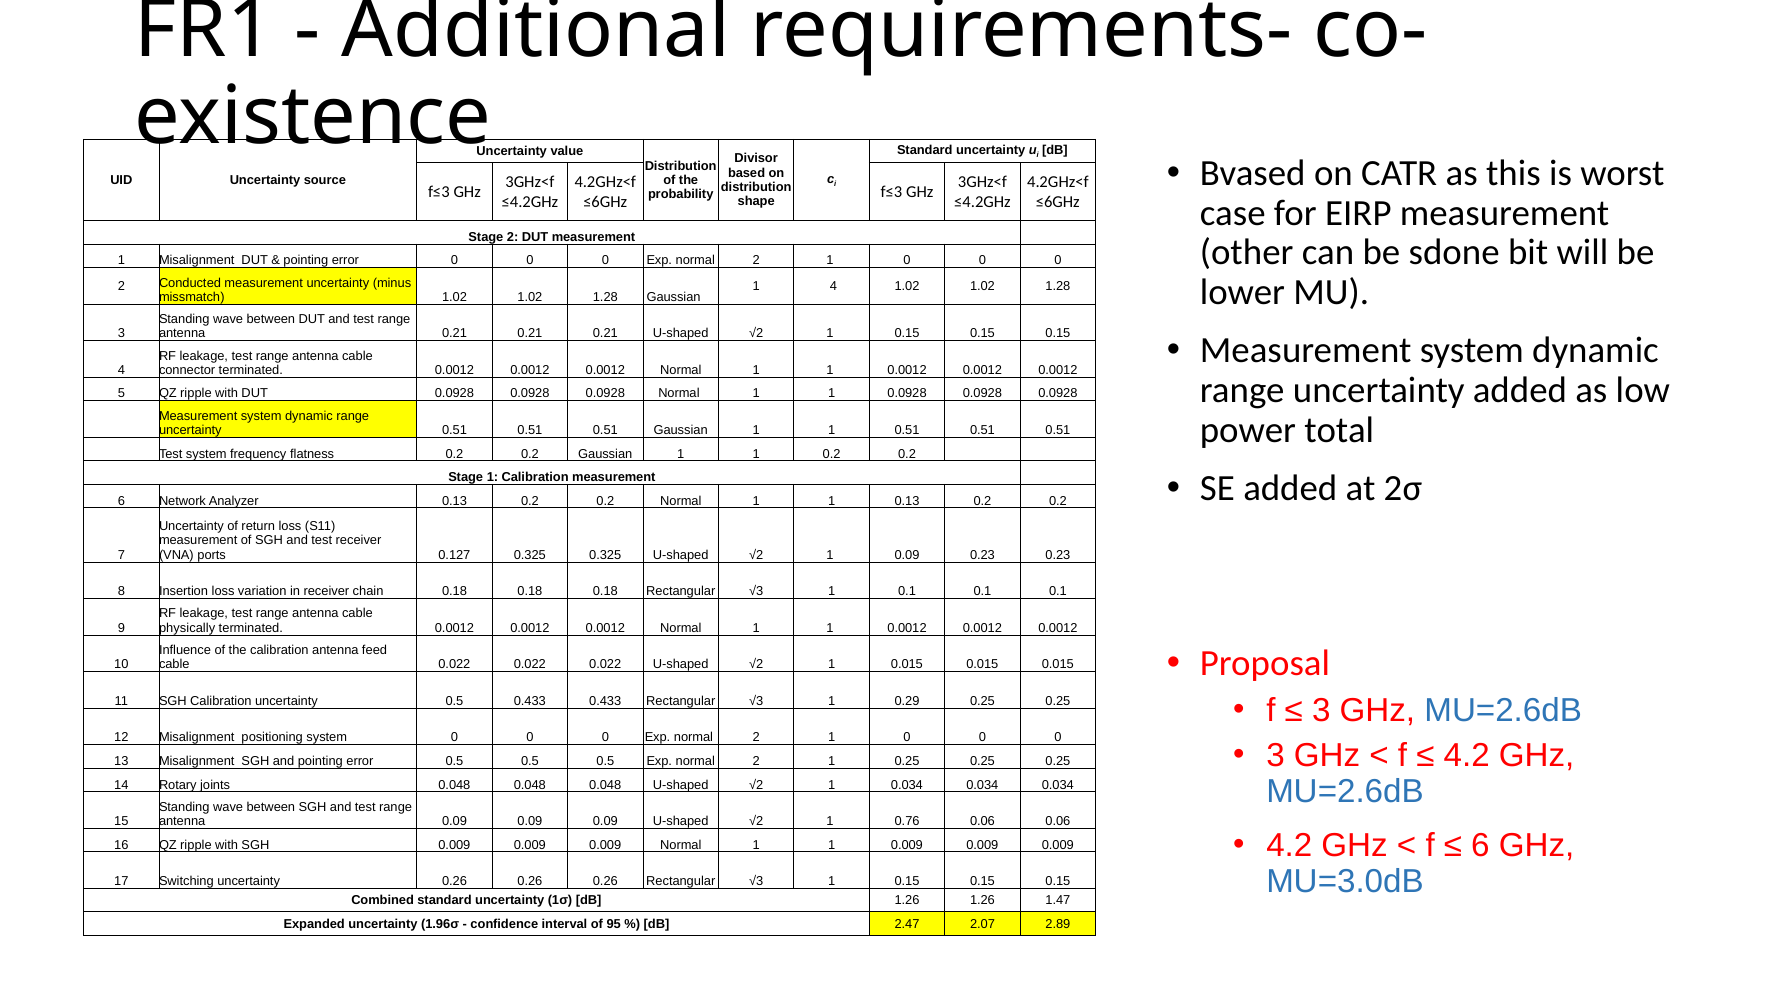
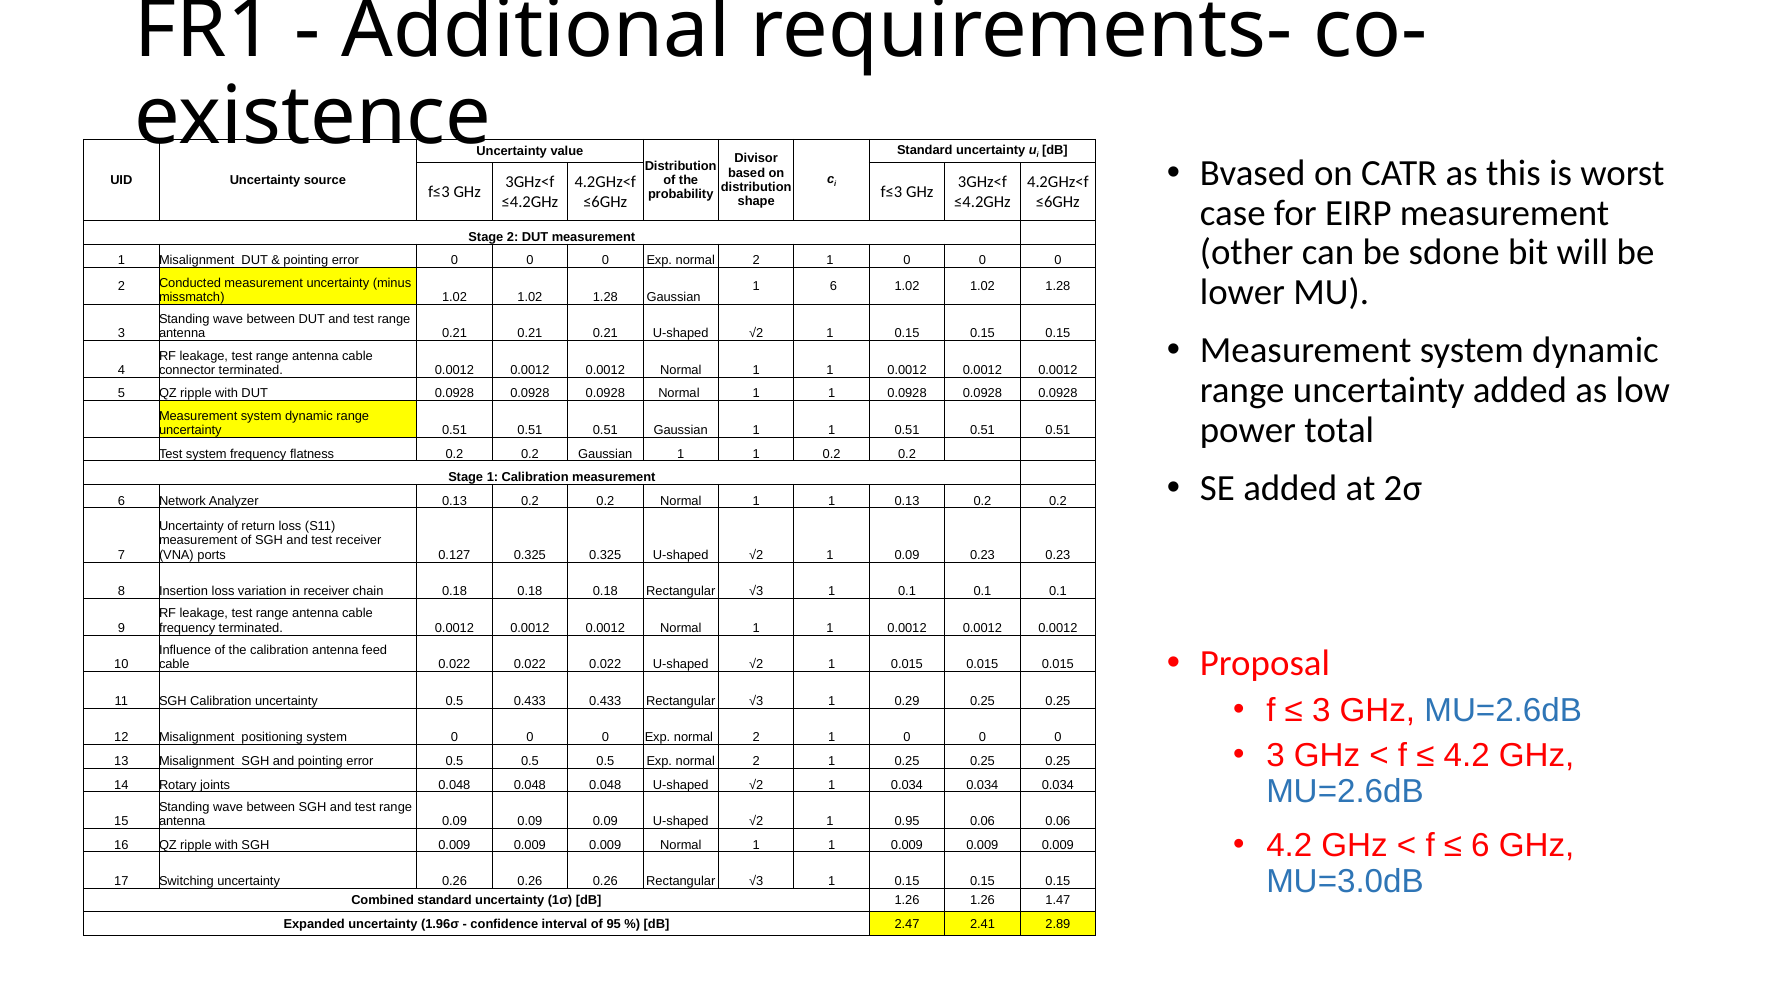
1 4: 4 -> 6
physically at (187, 628): physically -> frequency
0.76: 0.76 -> 0.95
2.07: 2.07 -> 2.41
